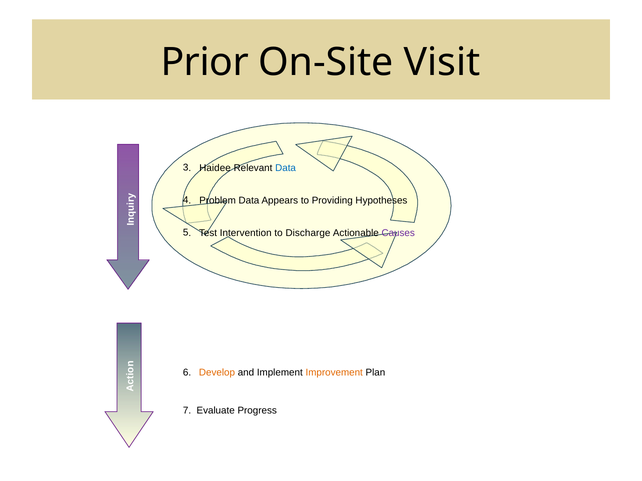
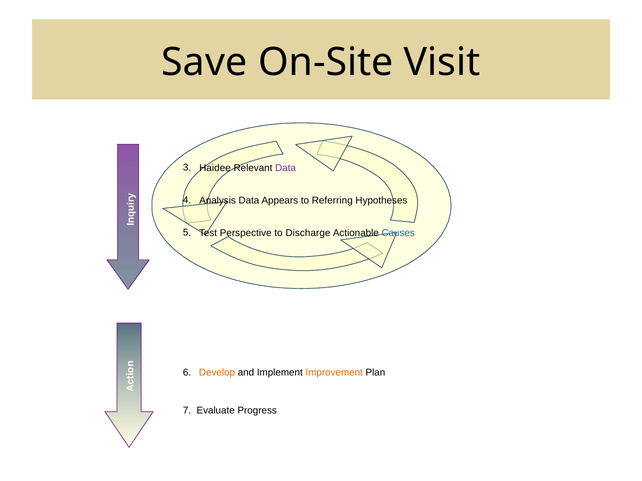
Prior: Prior -> Save
Data at (286, 168) colour: blue -> purple
Problem: Problem -> Analysis
Providing: Providing -> Referring
Intervention: Intervention -> Perspective
Causes colour: purple -> blue
